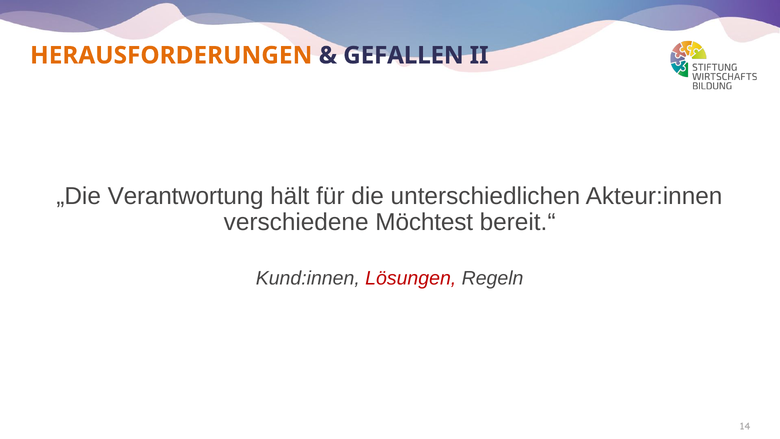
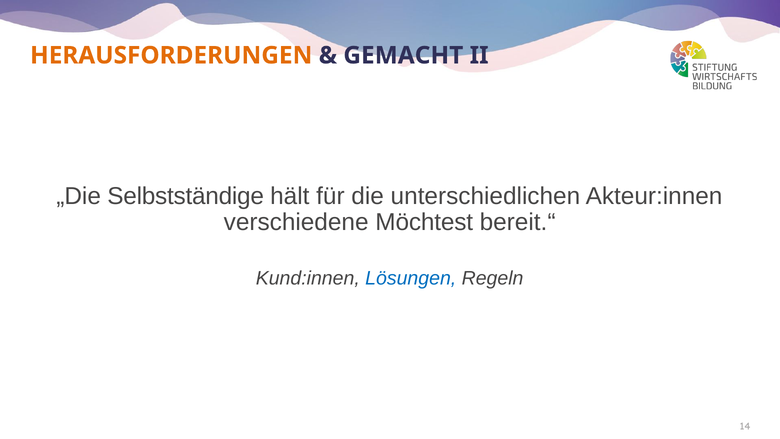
GEFALLEN: GEFALLEN -> GEMACHT
Verantwortung: Verantwortung -> Selbstständige
Lösungen colour: red -> blue
